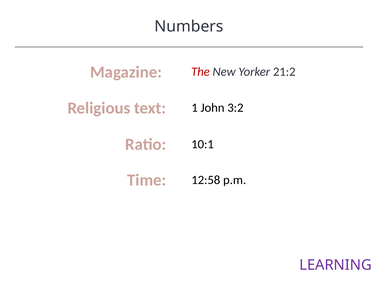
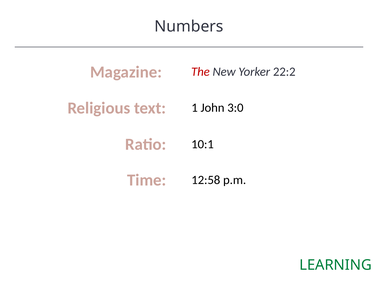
21:2: 21:2 -> 22:2
3:2: 3:2 -> 3:0
LEARNING colour: purple -> green
